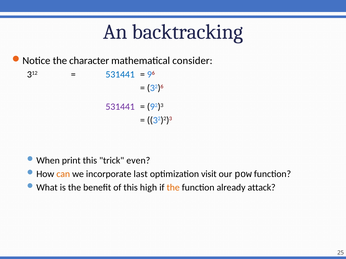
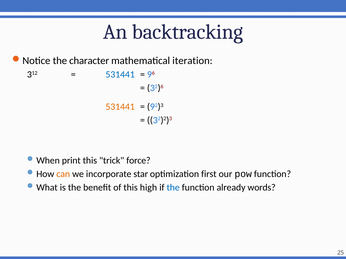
consider: consider -> iteration
531441 at (120, 107) colour: purple -> orange
even: even -> force
last: last -> star
visit: visit -> first
the at (173, 188) colour: orange -> blue
attack: attack -> words
